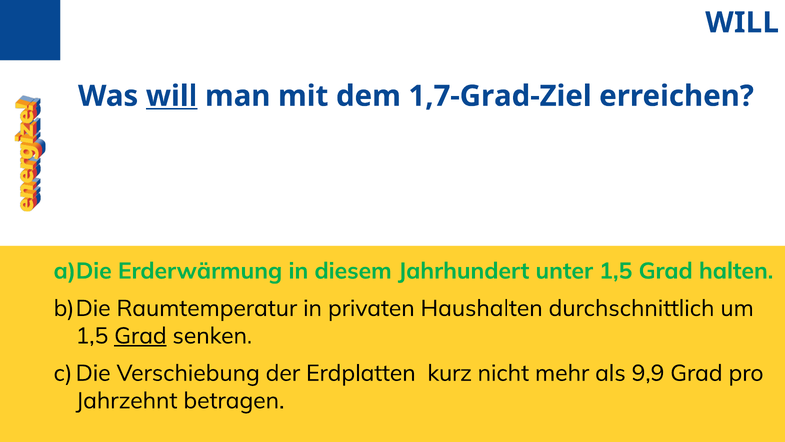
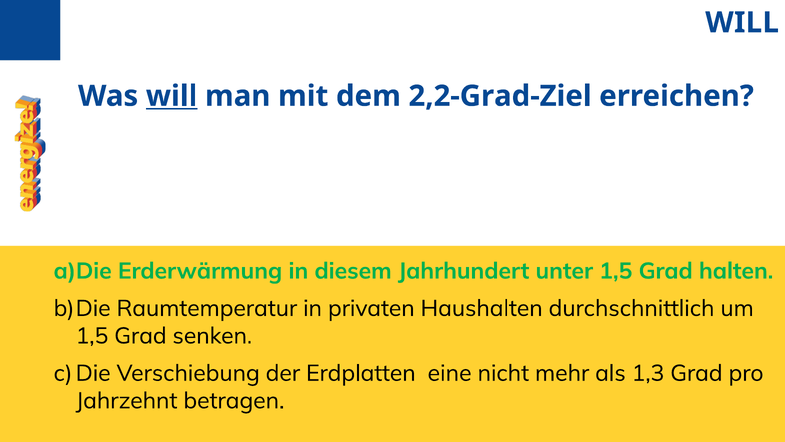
1,7-Grad-Ziel: 1,7-Grad-Ziel -> 2,2-Grad-Ziel
Grad at (140, 336) underline: present -> none
kurz: kurz -> eine
9,9: 9,9 -> 1,3
